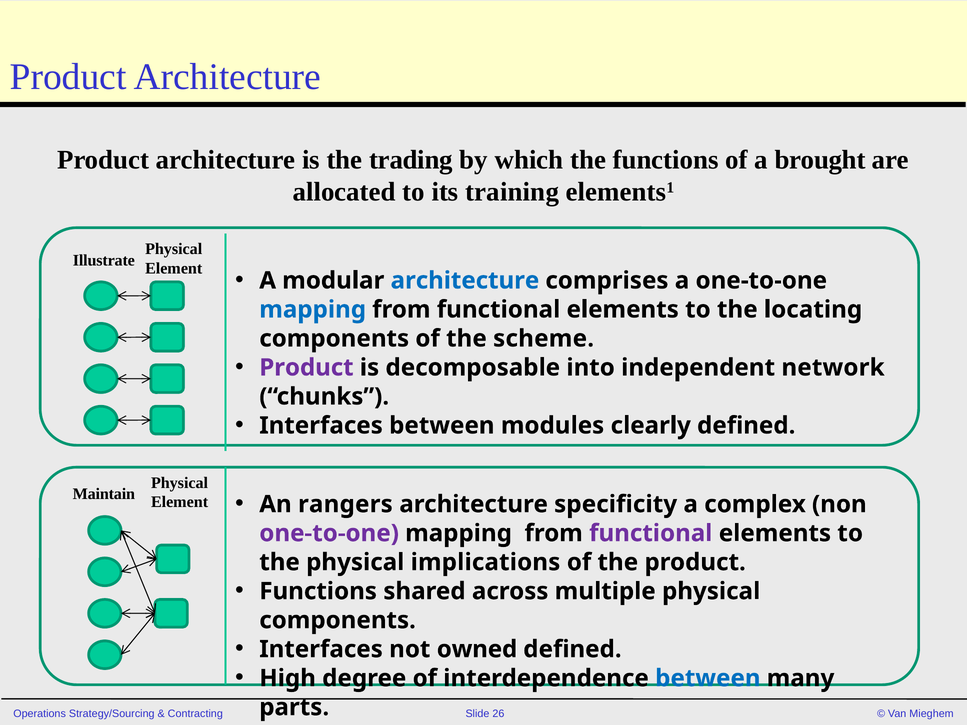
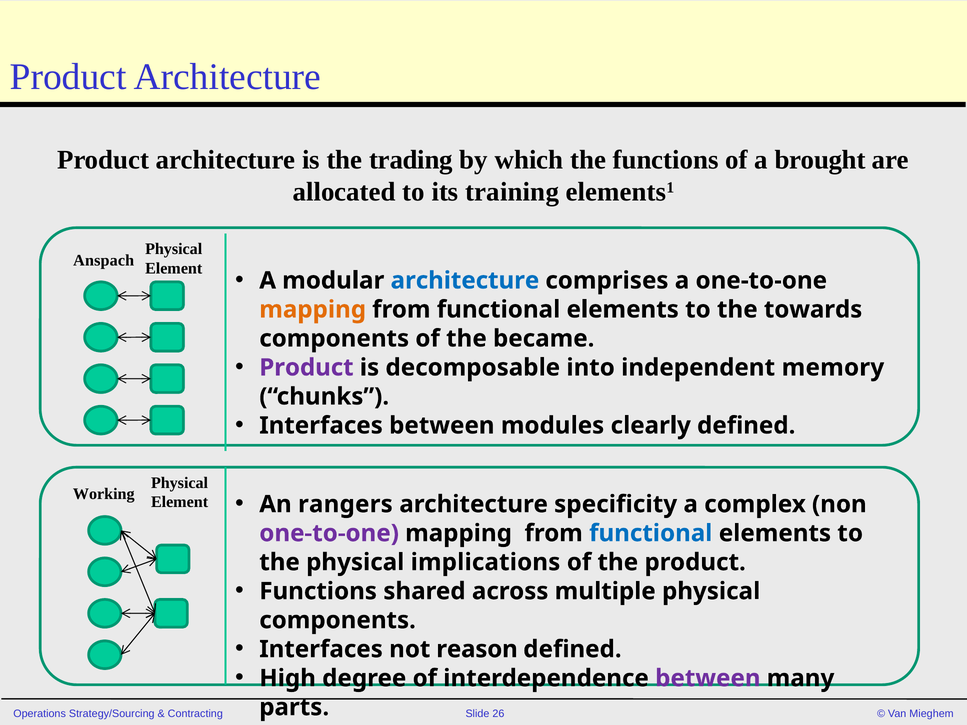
Illustrate: Illustrate -> Anspach
mapping at (313, 310) colour: blue -> orange
locating: locating -> towards
scheme: scheme -> became
network: network -> memory
Maintain: Maintain -> Working
functional at (651, 533) colour: purple -> blue
owned: owned -> reason
between at (708, 678) colour: blue -> purple
